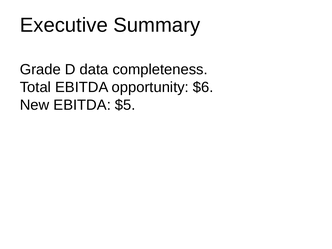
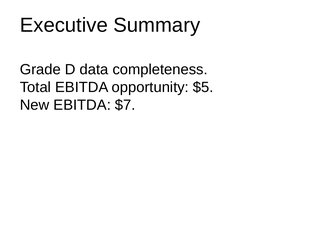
$6: $6 -> $5
$5: $5 -> $7
